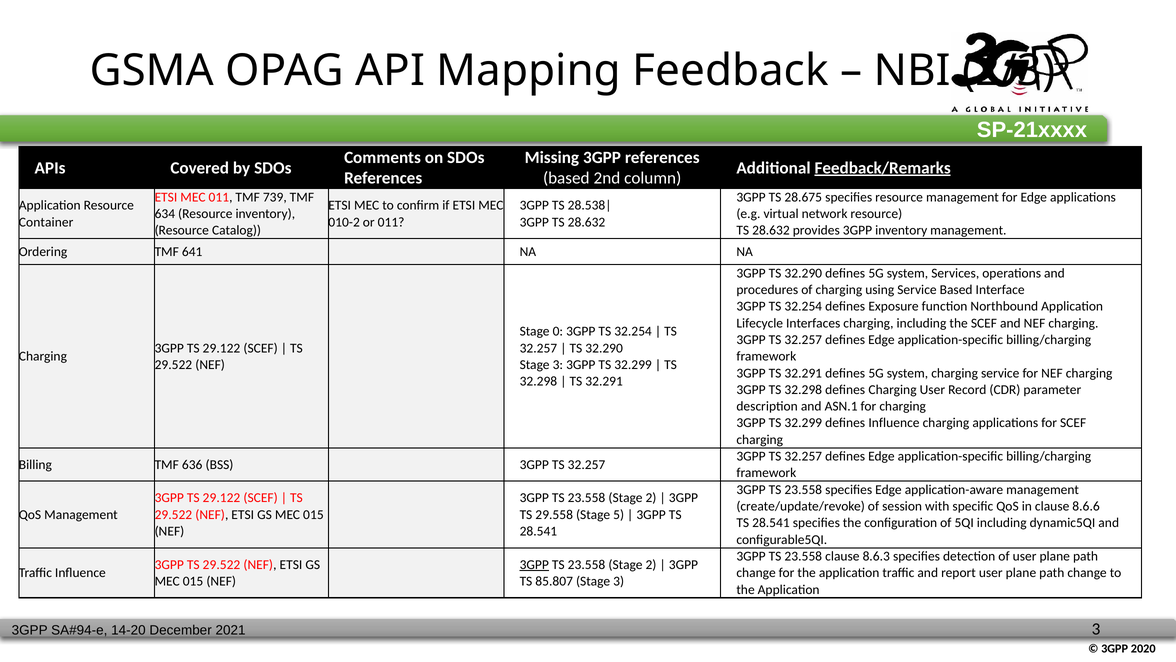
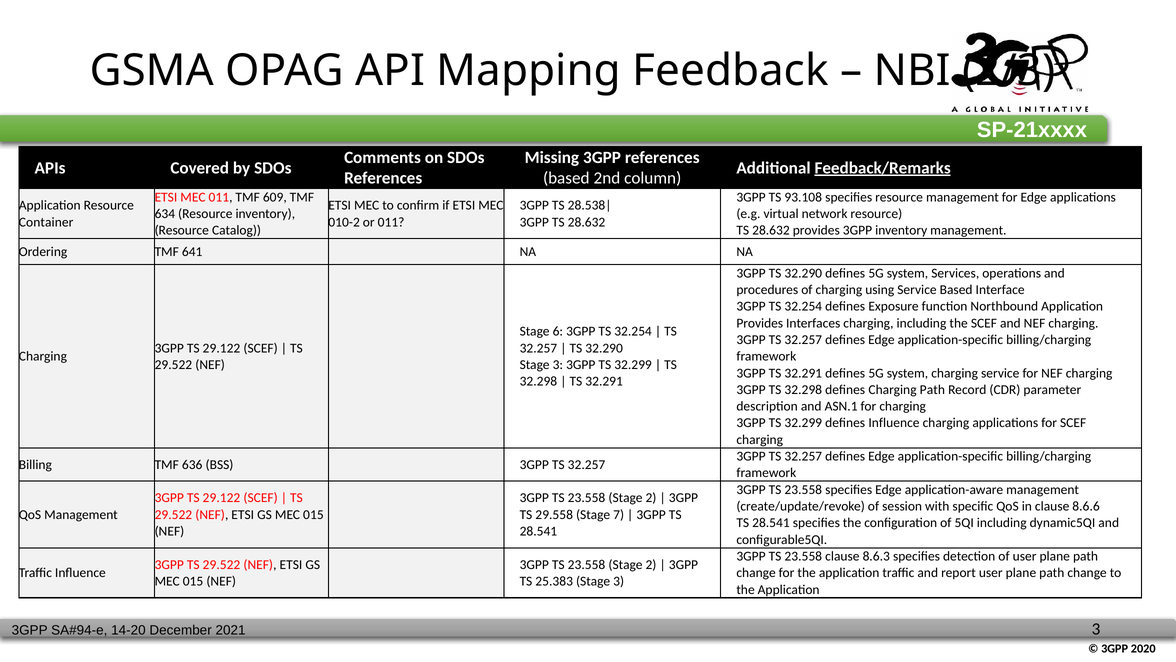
739: 739 -> 609
28.675: 28.675 -> 93.108
Lifecycle at (760, 323): Lifecycle -> Provides
0: 0 -> 6
Charging User: User -> Path
5: 5 -> 7
3GPP at (534, 564) underline: present -> none
85.807: 85.807 -> 25.383
